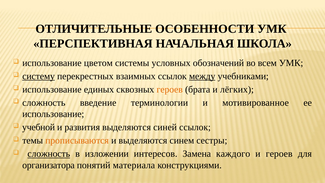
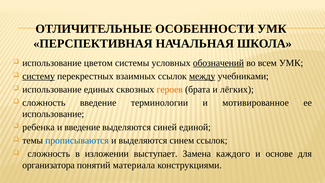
обозначений underline: none -> present
учебной: учебной -> ребенка
и развития: развития -> введение
синей ссылок: ссылок -> единой
прописываются colour: orange -> blue
синем сестры: сестры -> ссылок
сложность at (49, 154) underline: present -> none
интересов: интересов -> выступает
и героев: героев -> основе
